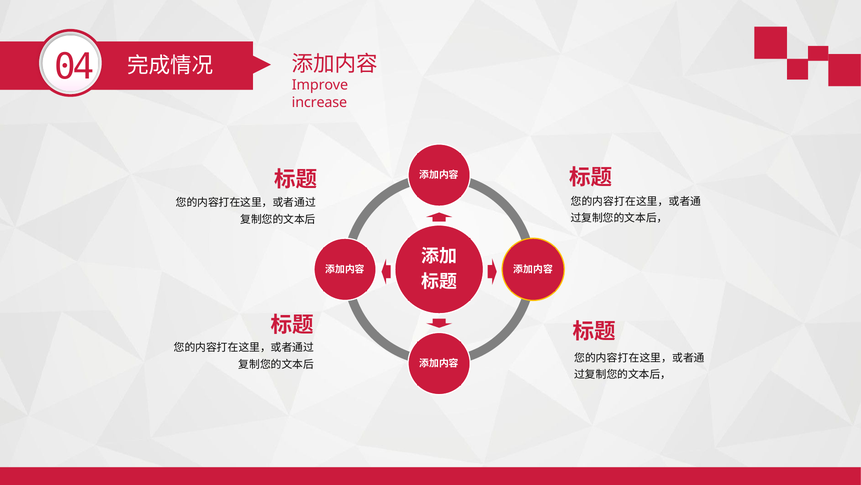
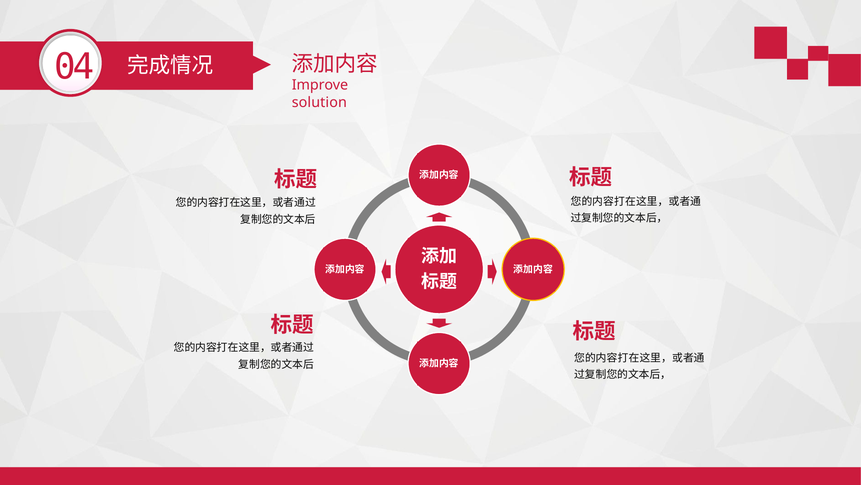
increase: increase -> solution
